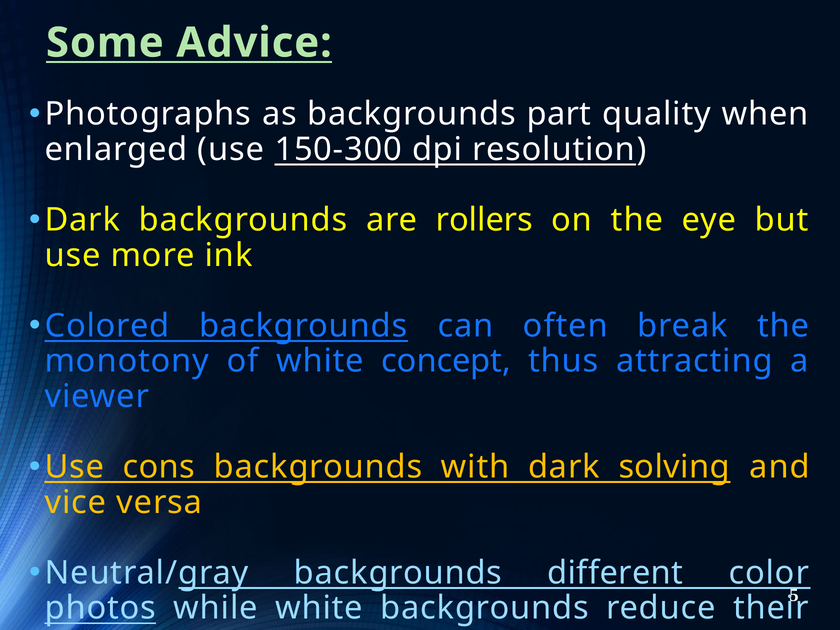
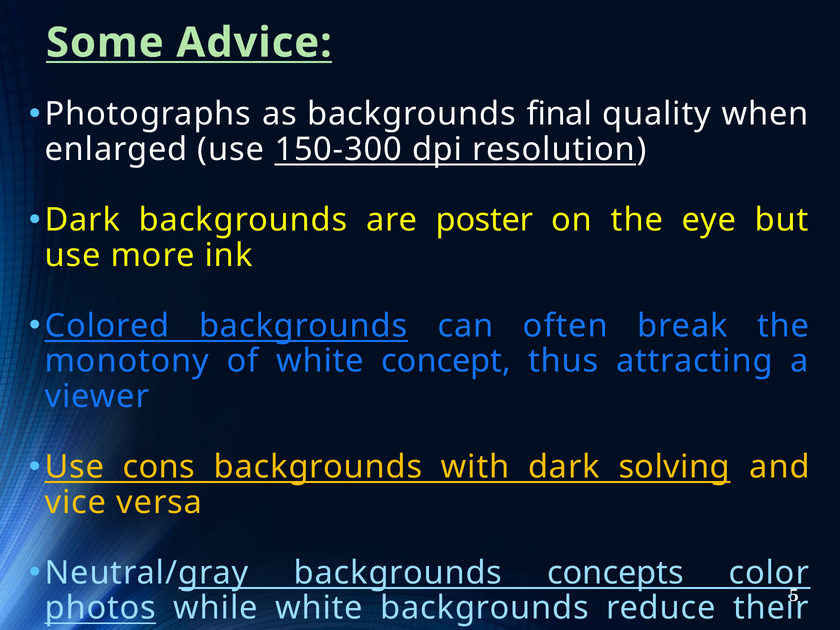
part: part -> final
rollers: rollers -> poster
different: different -> concepts
